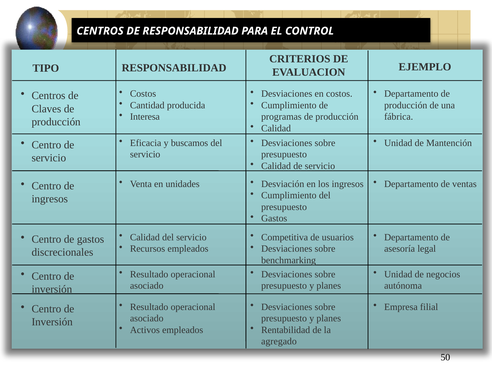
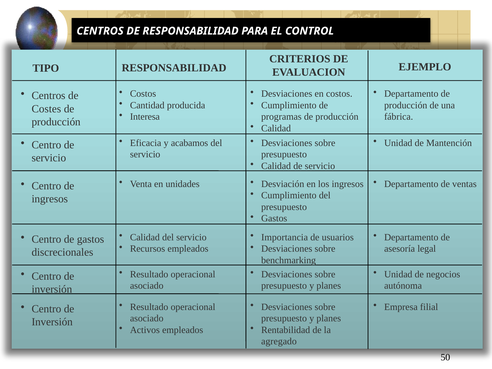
Claves: Claves -> Costes
buscamos: buscamos -> acabamos
Competitiva: Competitiva -> Importancia
